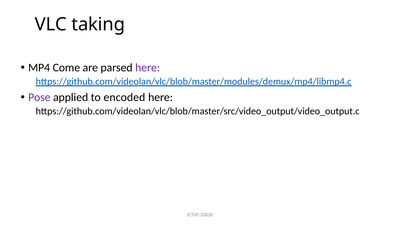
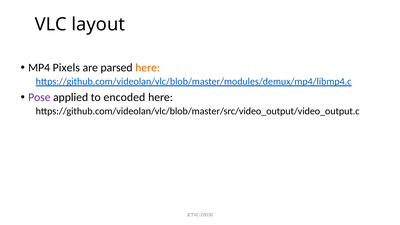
taking: taking -> layout
Come: Come -> Pixels
here at (148, 68) colour: purple -> orange
